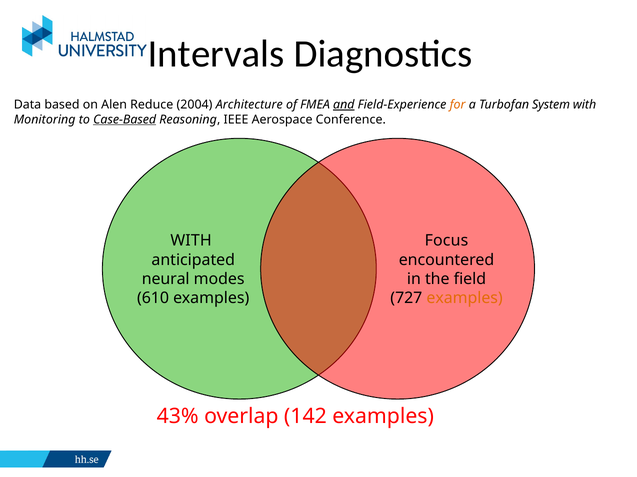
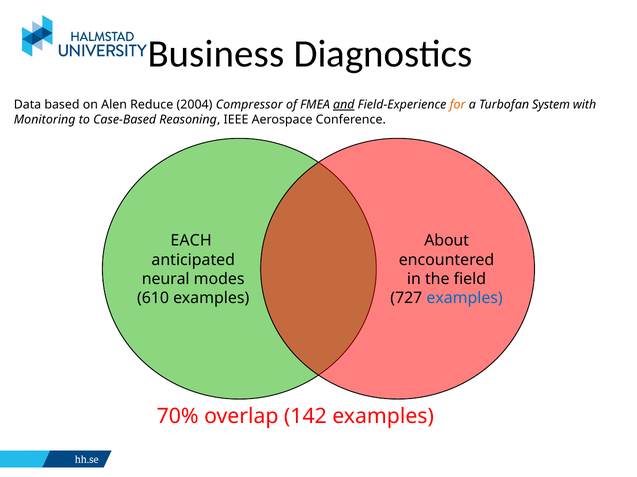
Intervals: Intervals -> Business
Architecture: Architecture -> Compressor
Case-Based underline: present -> none
WITH at (191, 241): WITH -> EACH
Focus: Focus -> About
examples at (465, 298) colour: orange -> blue
43%: 43% -> 70%
